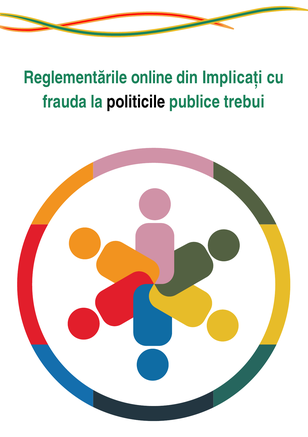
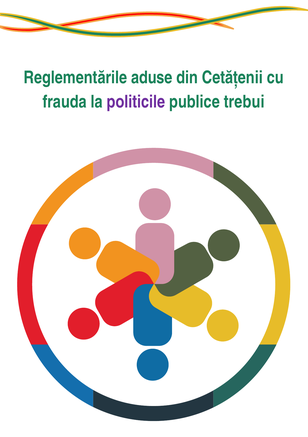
online: online -> aduse
Implicați: Implicați -> Cetățenii
politicile colour: black -> purple
